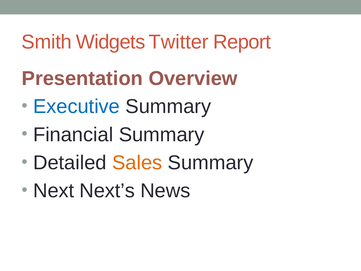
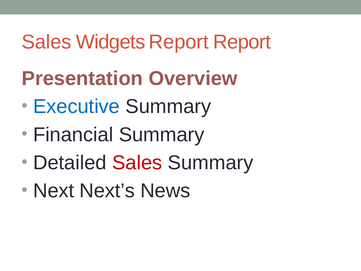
Smith at (47, 42): Smith -> Sales
Widgets Twitter: Twitter -> Report
Sales at (137, 163) colour: orange -> red
